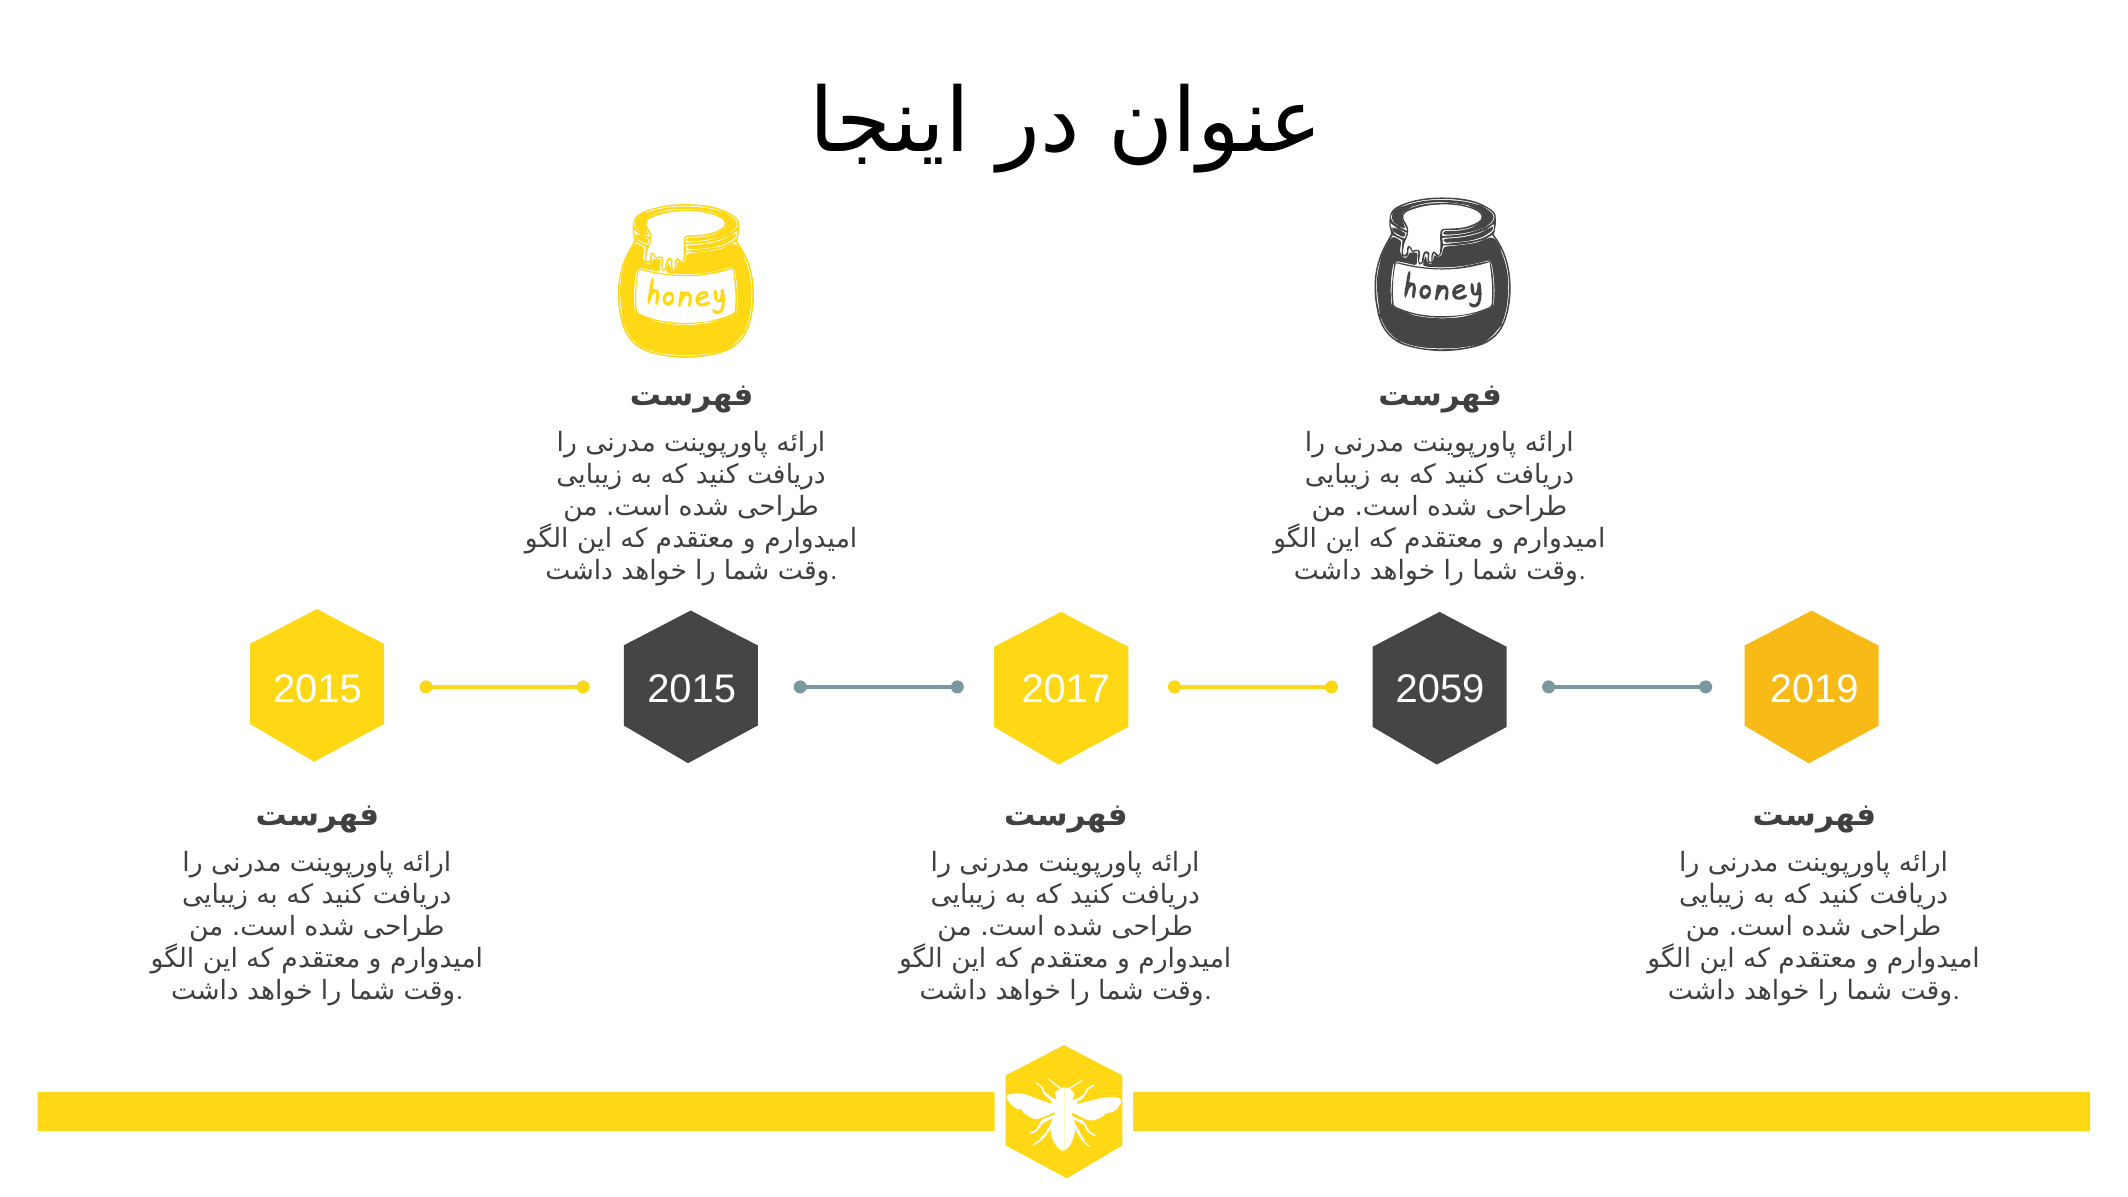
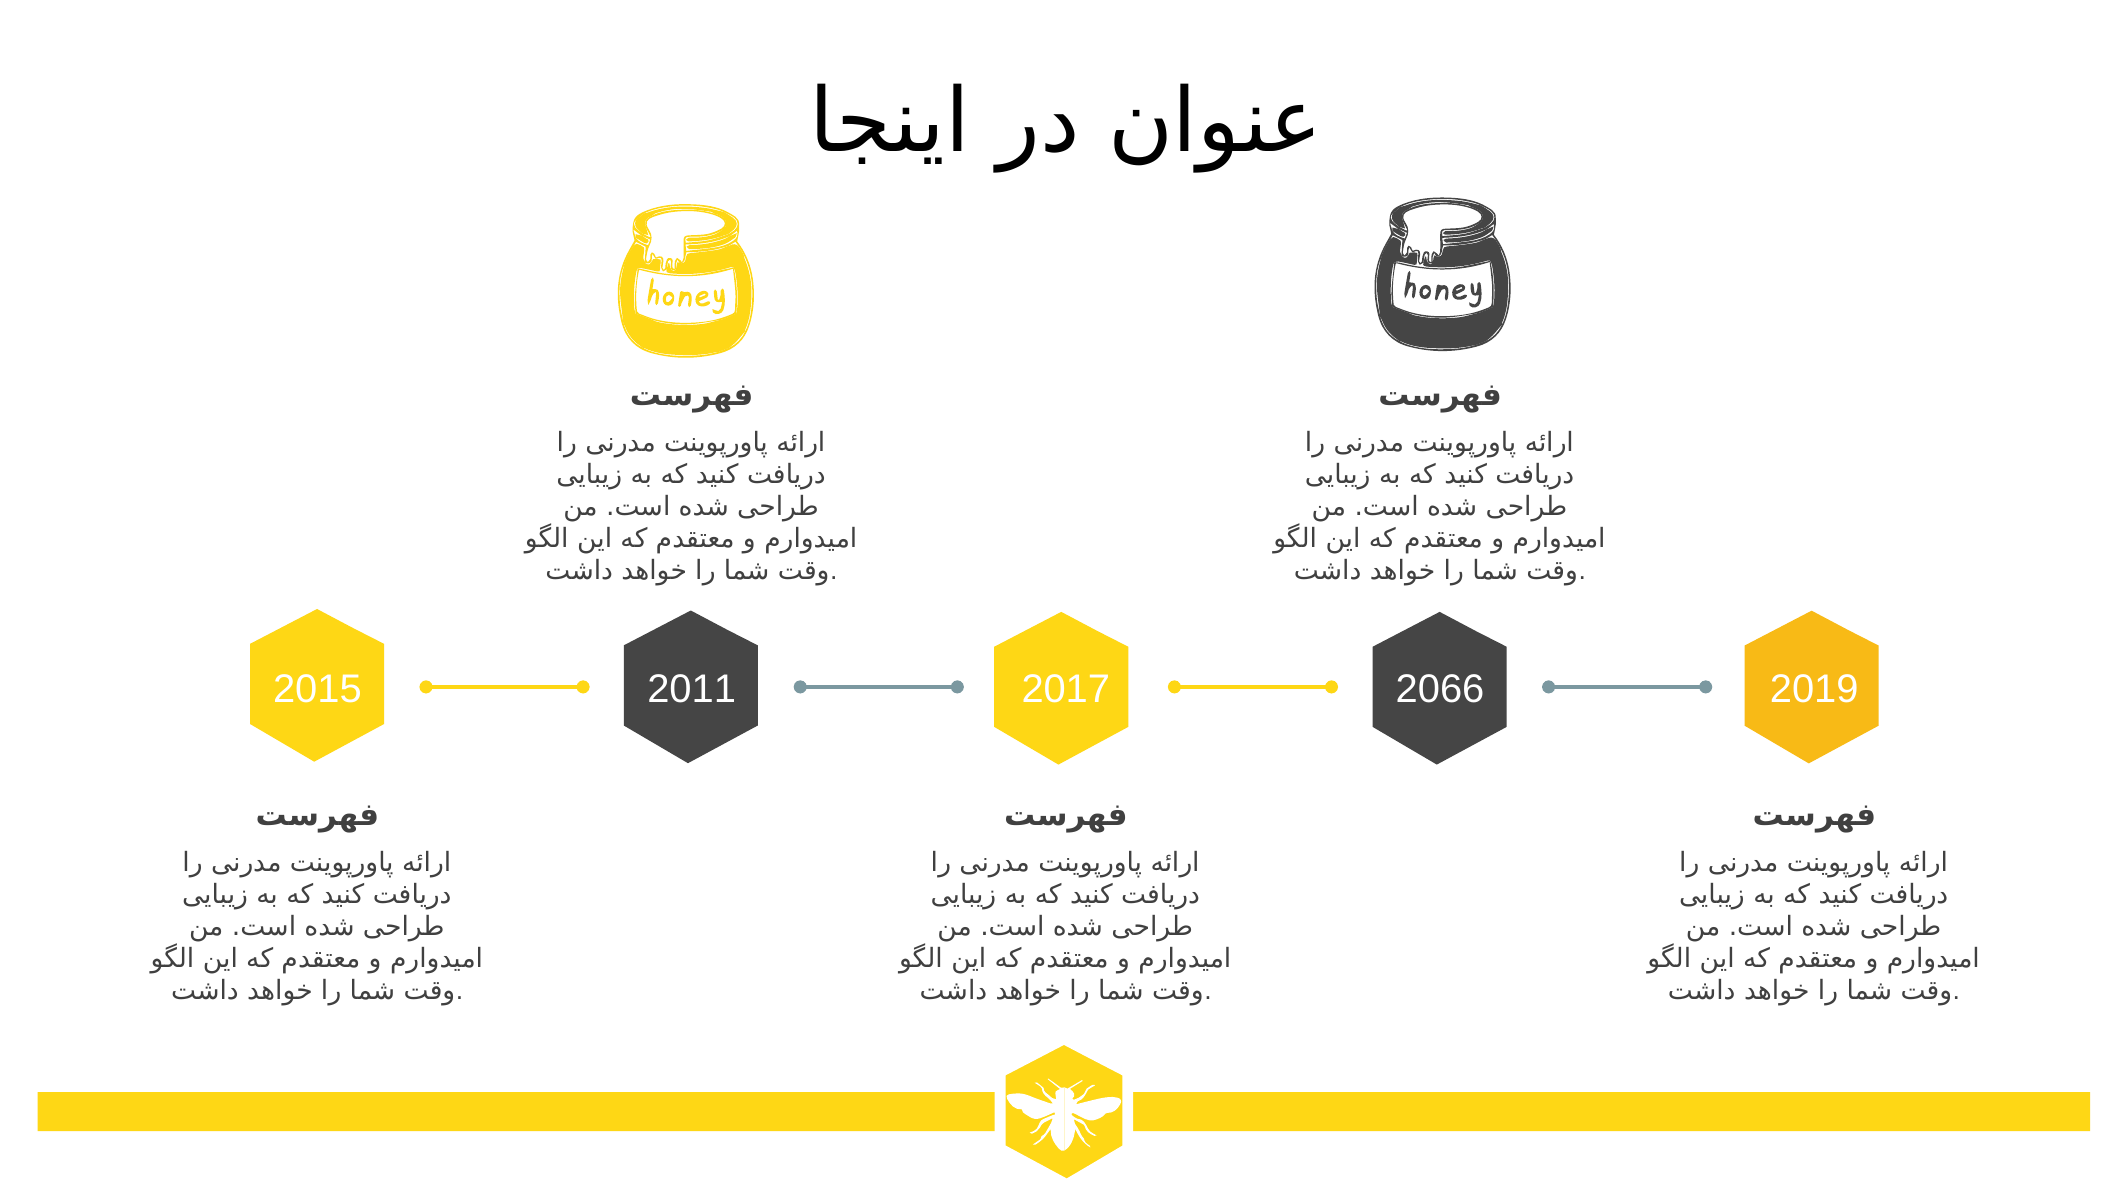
2015 at (692, 689): 2015 -> 2011
2059: 2059 -> 2066
